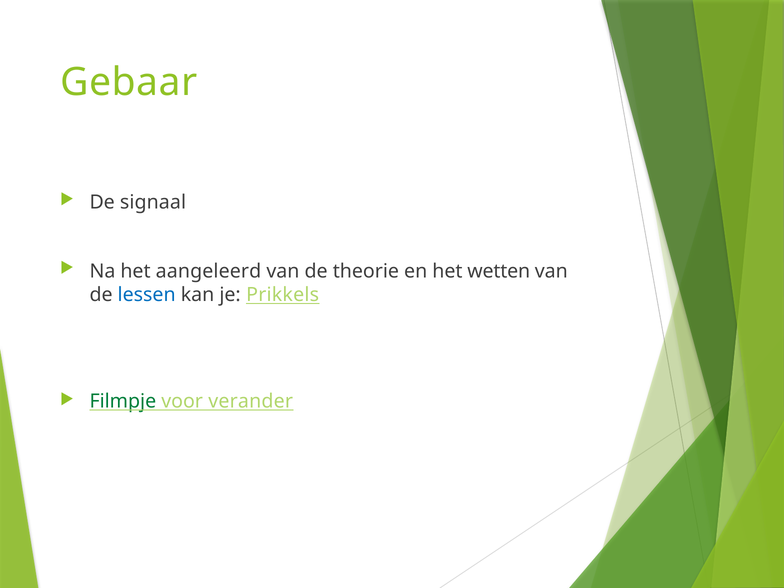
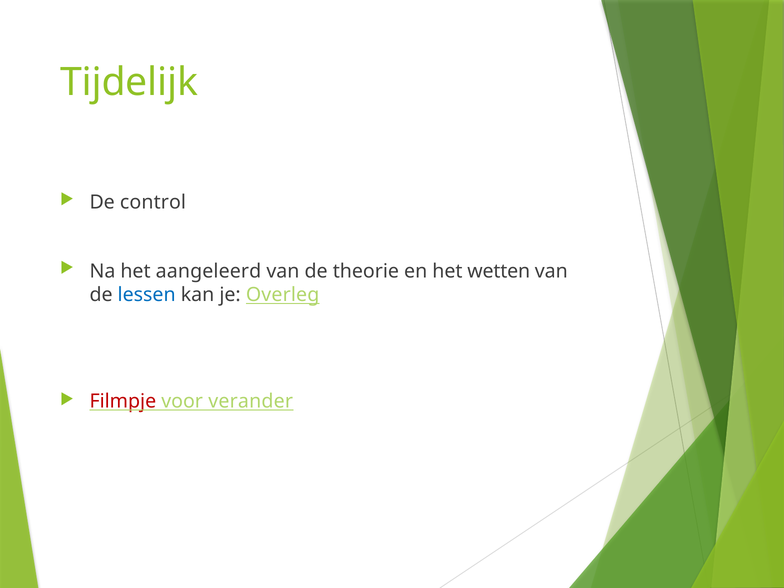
Gebaar: Gebaar -> Tijdelijk
signaal: signaal -> control
Prikkels: Prikkels -> Overleg
Filmpje colour: green -> red
